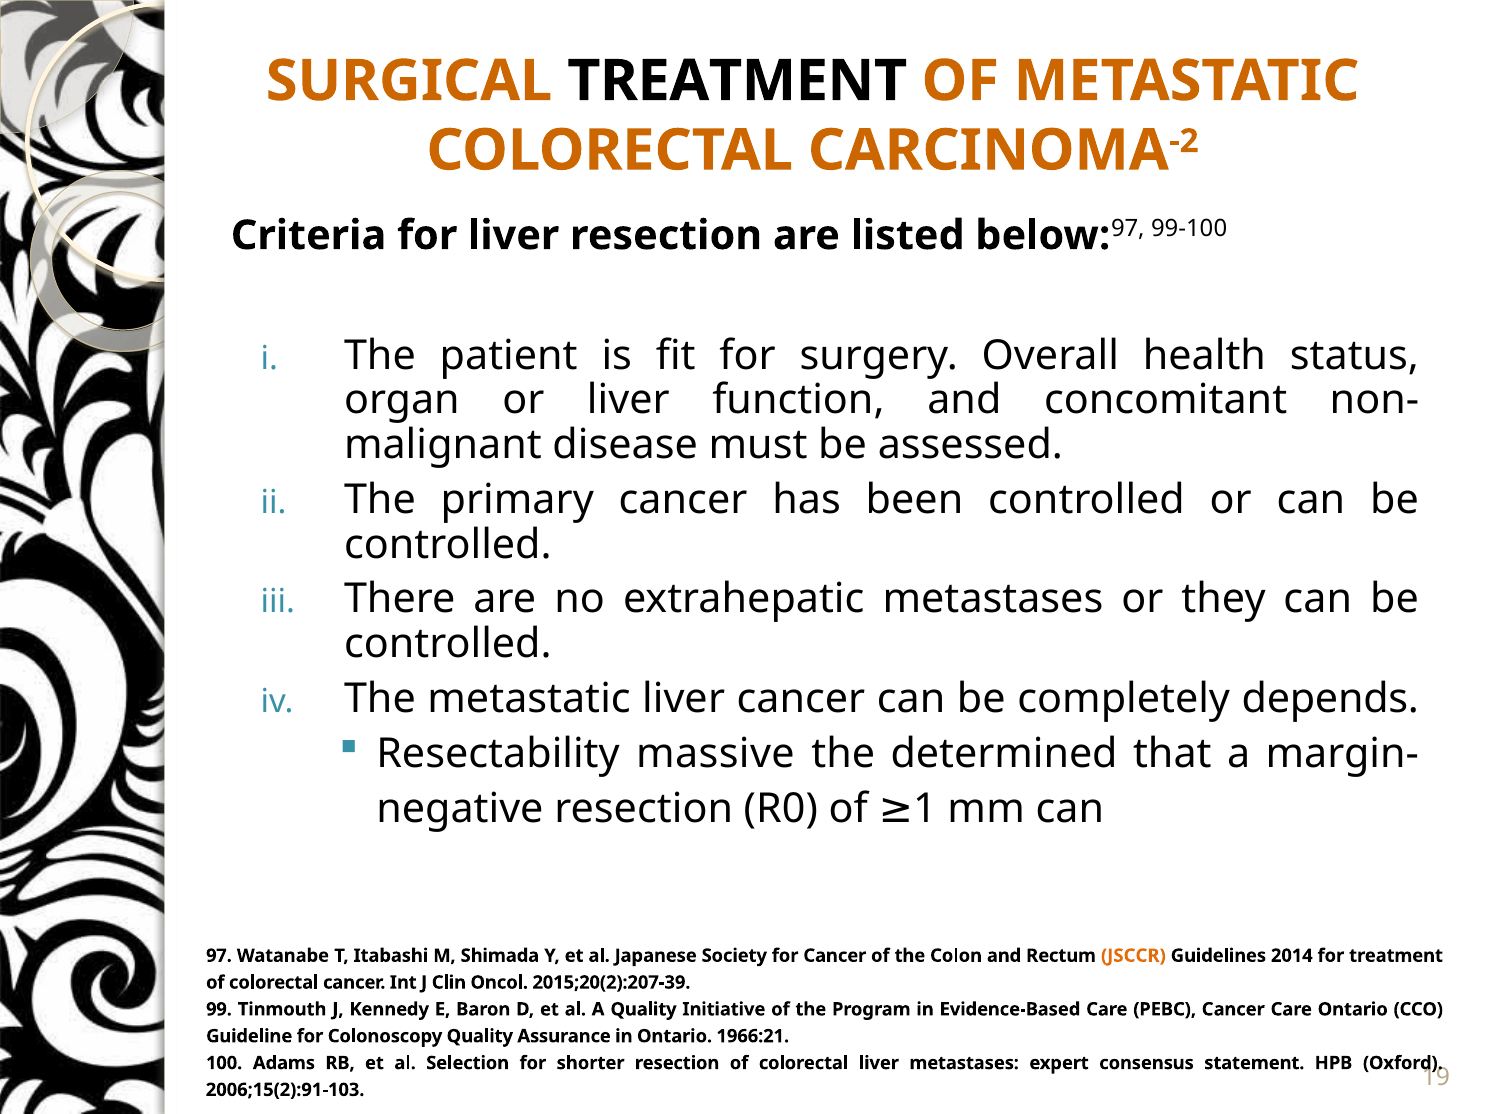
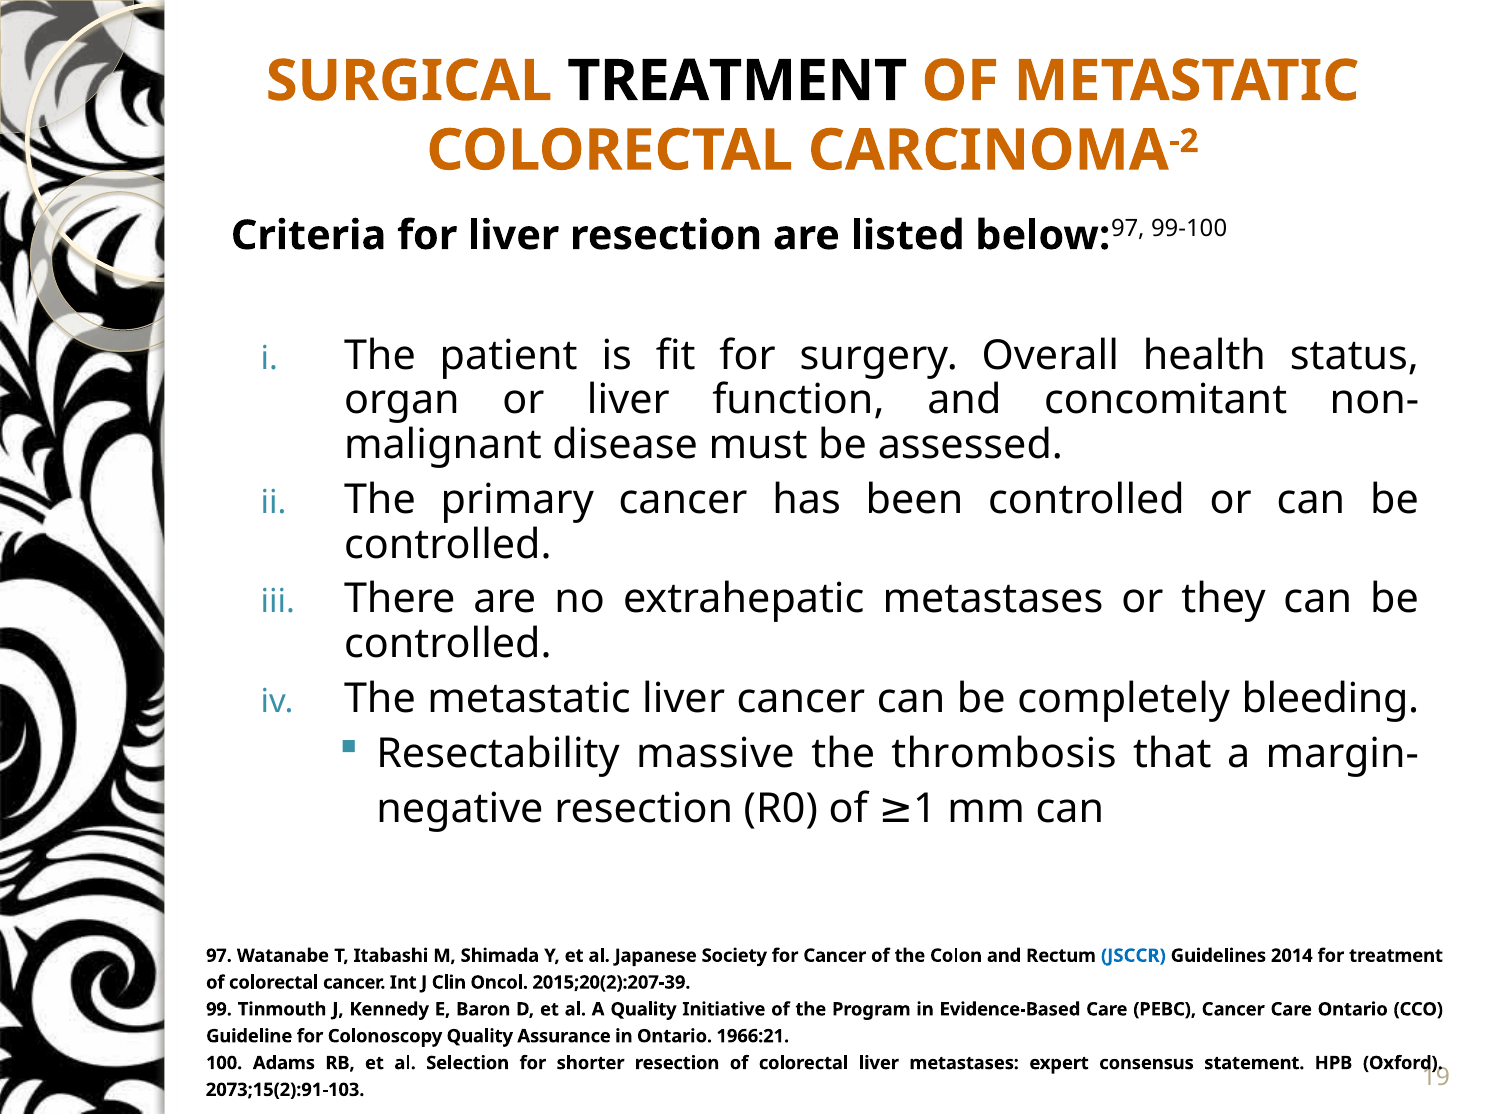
depends: depends -> bleeding
determined: determined -> thrombosis
JSCCR colour: orange -> blue
2006;15(2):91-103: 2006;15(2):91-103 -> 2073;15(2):91-103
